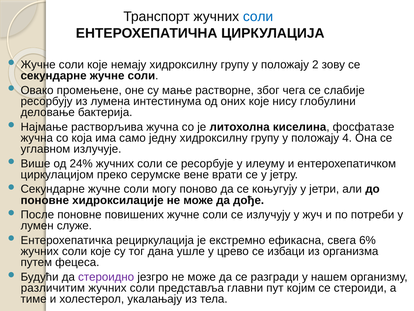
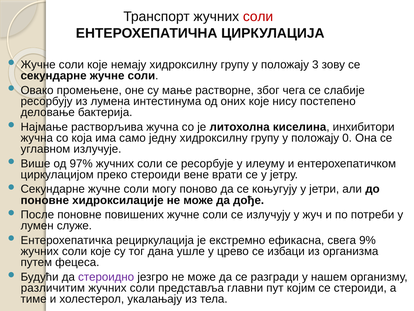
соли at (258, 17) colour: blue -> red
2: 2 -> 3
глобулини: глобулини -> постепено
фосфатазе: фосфатазе -> инхибитори
4: 4 -> 0
24%: 24% -> 97%
преко серумске: серумске -> стероиди
6%: 6% -> 9%
